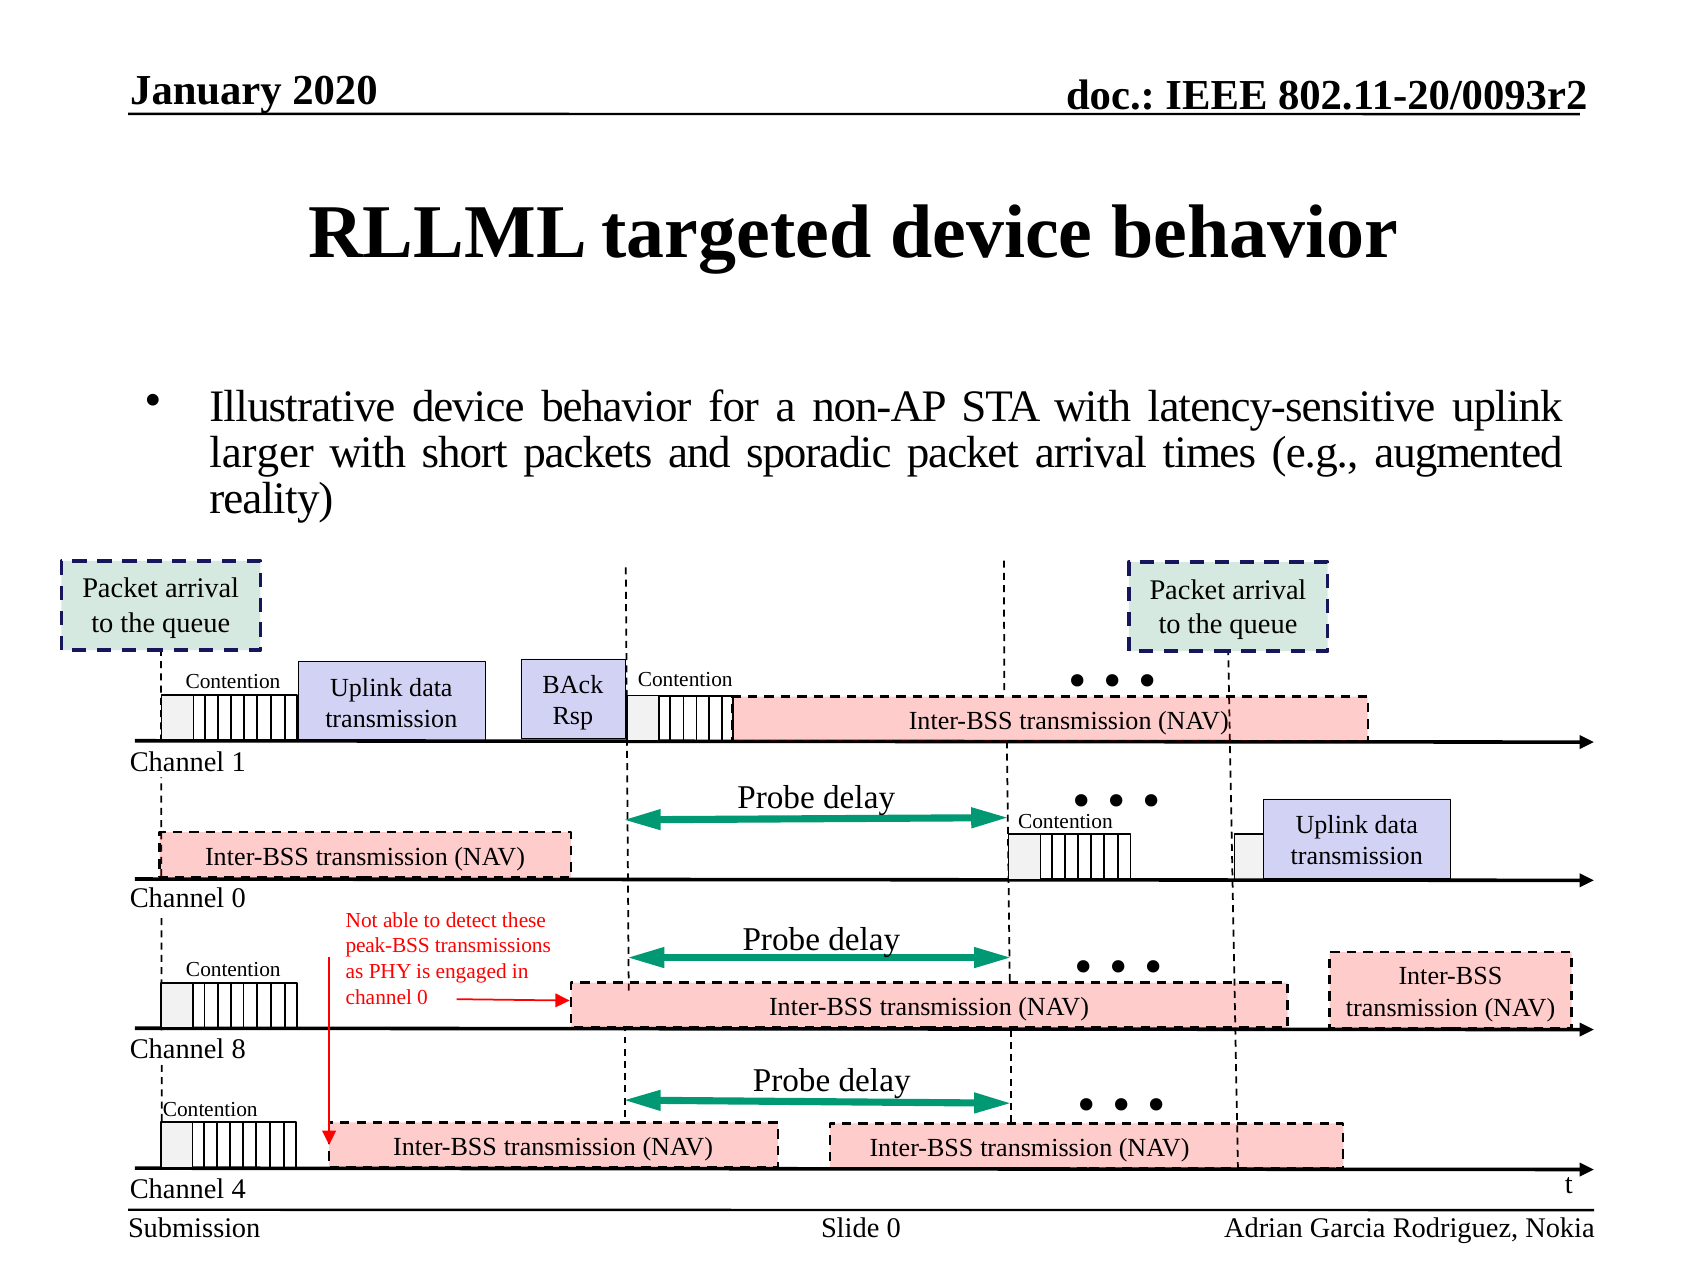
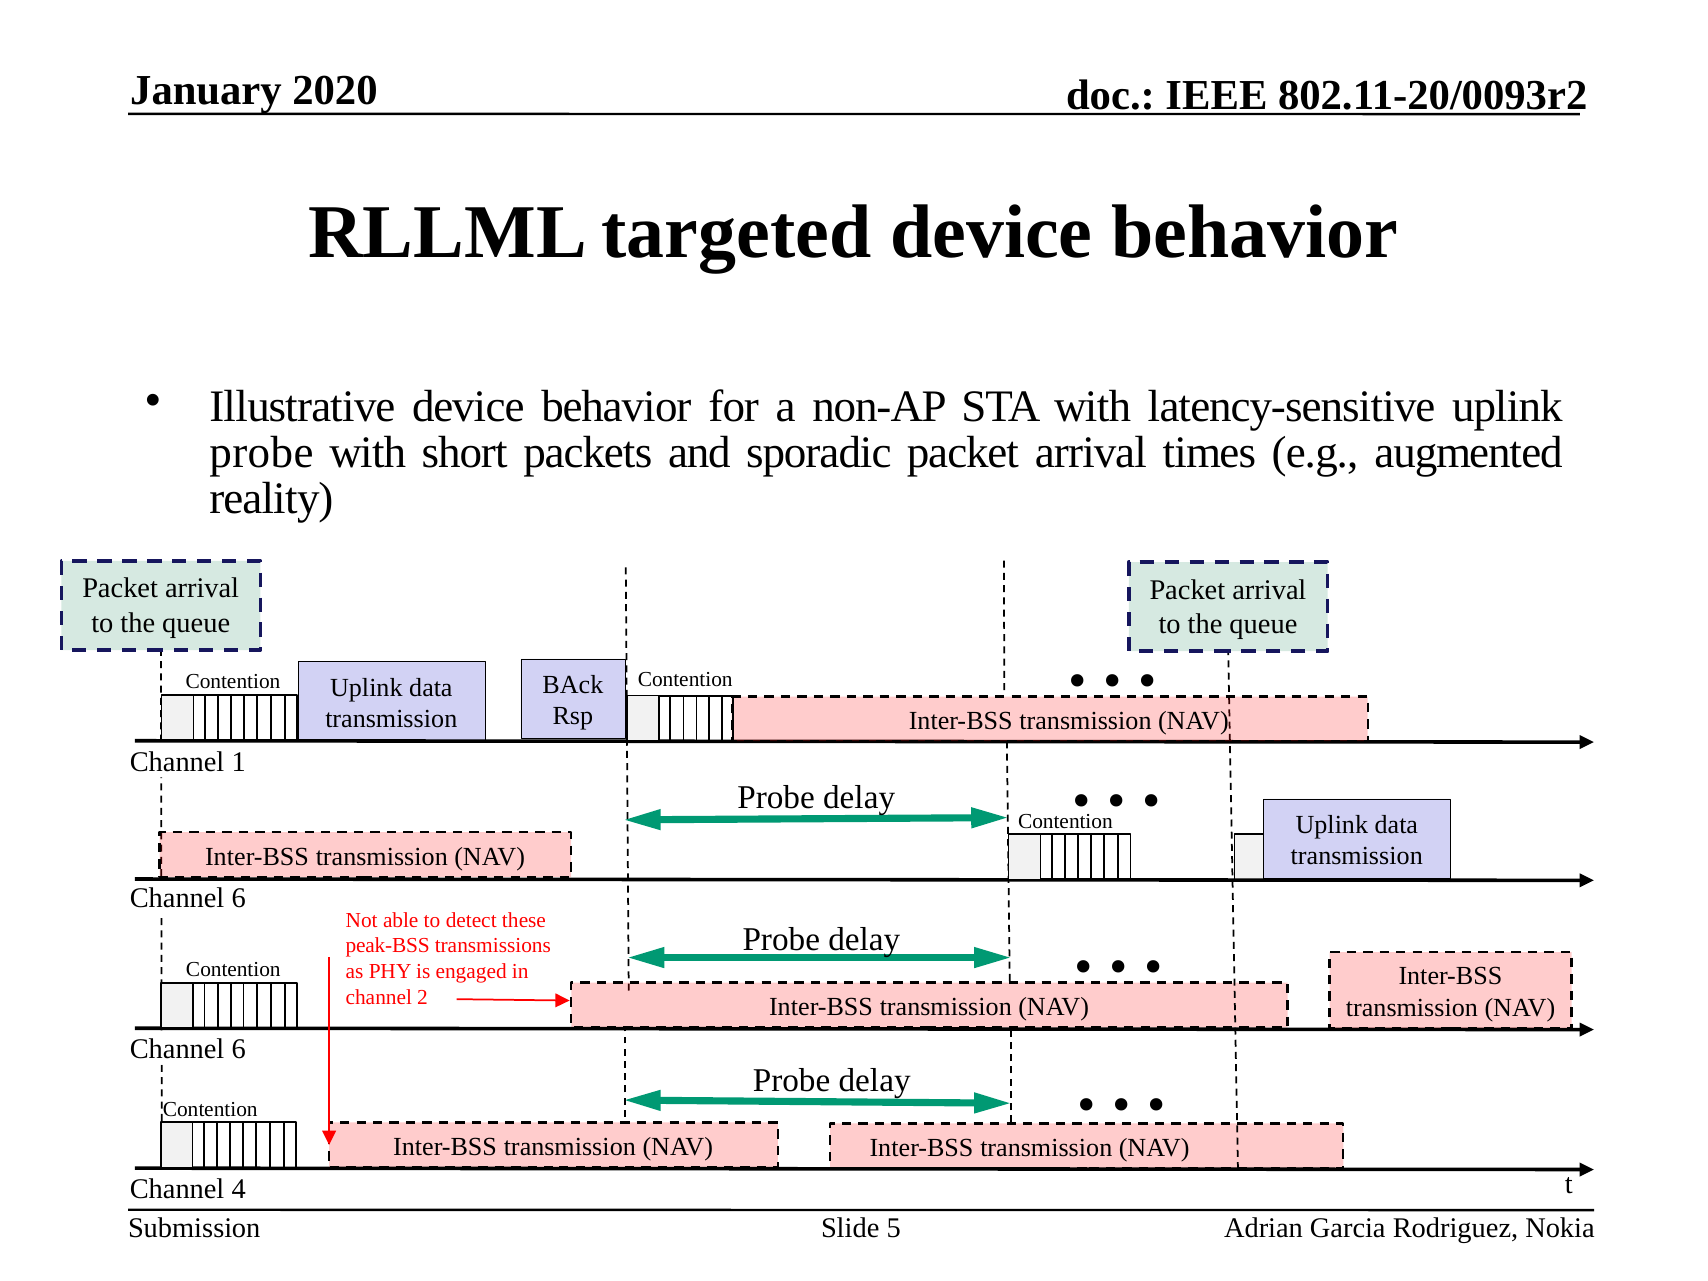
larger at (262, 453): larger -> probe
0 at (239, 899): 0 -> 6
0 at (423, 997): 0 -> 2
8 at (239, 1049): 8 -> 6
Slide 0: 0 -> 5
